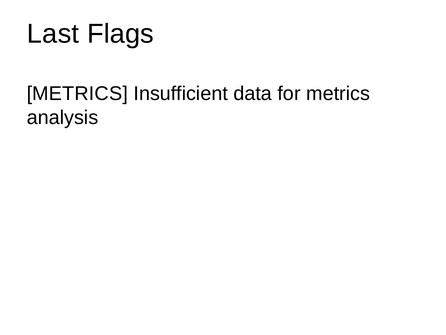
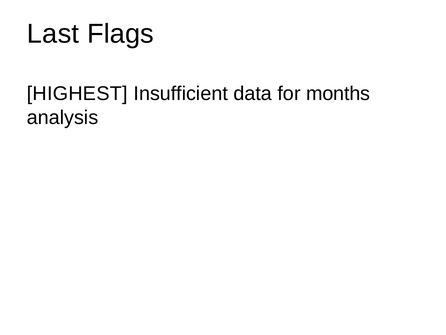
METRICS at (77, 94): METRICS -> HIGHEST
for metrics: metrics -> months
